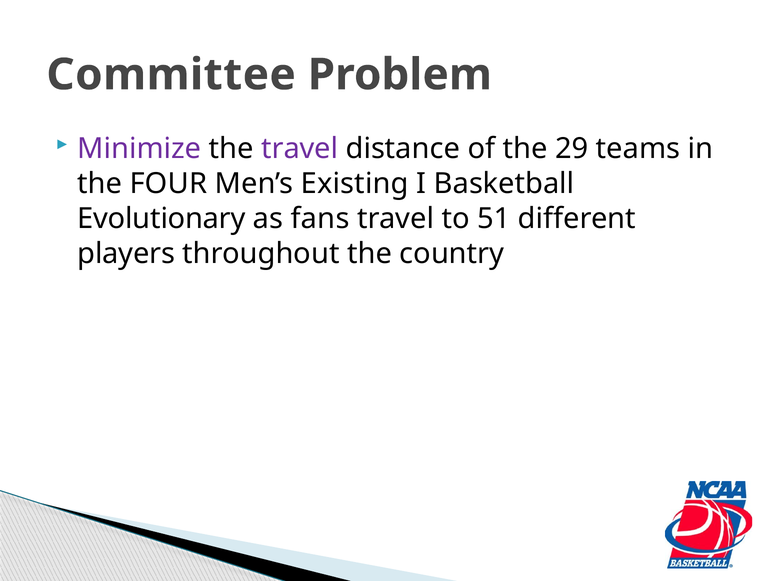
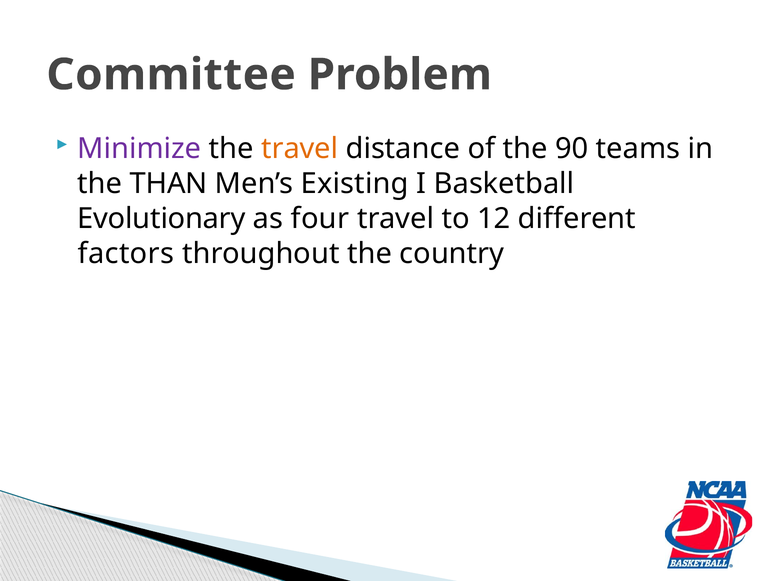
travel at (300, 149) colour: purple -> orange
29: 29 -> 90
FOUR: FOUR -> THAN
fans: fans -> four
51: 51 -> 12
players: players -> factors
